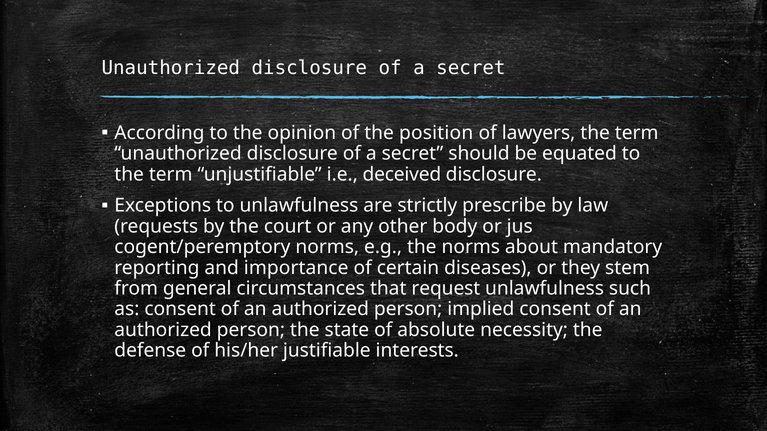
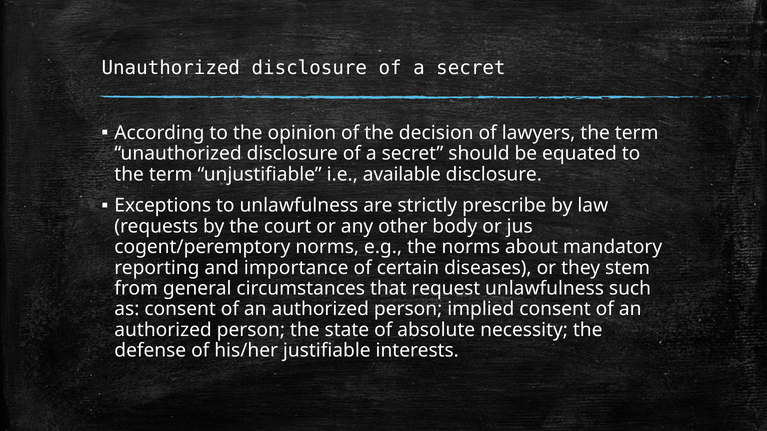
position: position -> decision
deceived: deceived -> available
